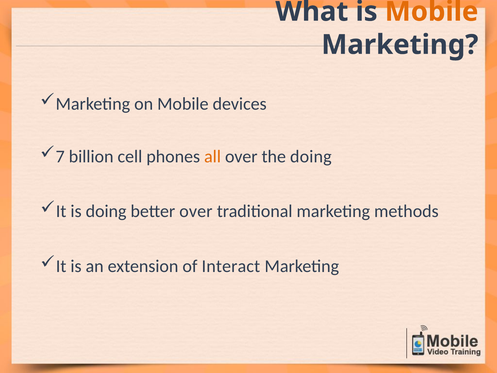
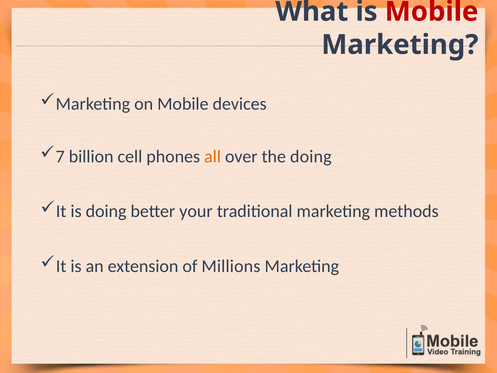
Mobile at (432, 12) colour: orange -> red
better over: over -> your
Interact: Interact -> Millions
